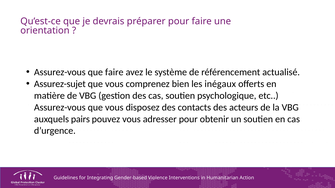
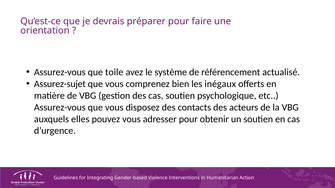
que faire: faire -> toile
pairs: pairs -> elles
